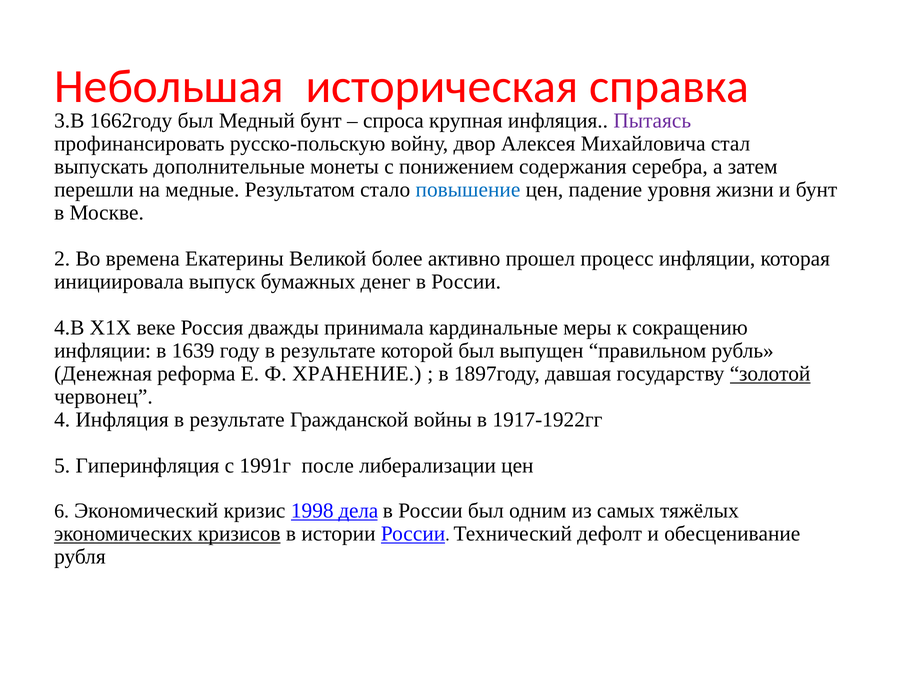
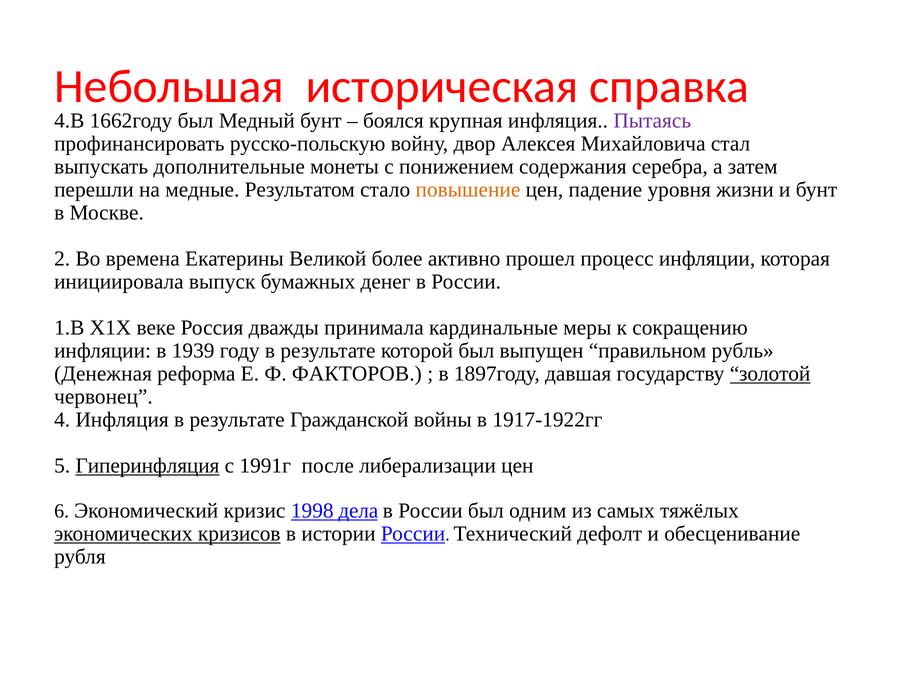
3.В: 3.В -> 4.В
спроса: спроса -> боялся
повышение colour: blue -> orange
4.В: 4.В -> 1.В
1639: 1639 -> 1939
ХРАНЕНИЕ: ХРАНЕНИЕ -> ФАКТОРОВ
Гиперинфляция underline: none -> present
